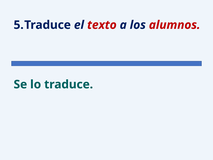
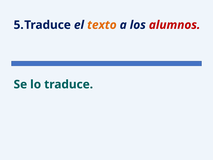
texto colour: red -> orange
